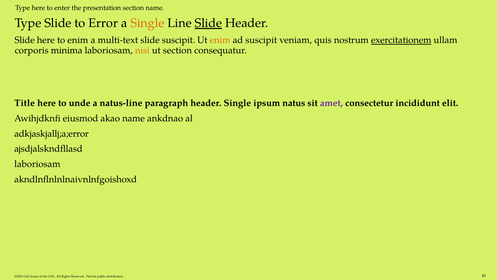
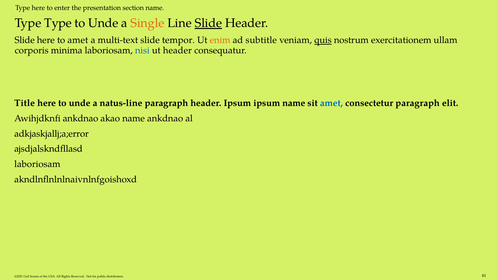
Type Slide: Slide -> Type
Error at (103, 23): Error -> Unde
to enim: enim -> amet
slide suscipit: suscipit -> tempor
ad suscipit: suscipit -> subtitle
quis underline: none -> present
exercitationem underline: present -> none
nisi colour: orange -> blue
ut section: section -> header
header Single: Single -> Ipsum
ipsum natus: natus -> name
amet at (331, 103) colour: purple -> blue
consectetur incididunt: incididunt -> paragraph
Awihjdknfi eiusmod: eiusmod -> ankdnao
